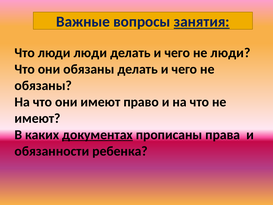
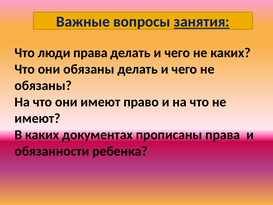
люди люди: люди -> права
не люди: люди -> каких
документах underline: present -> none
